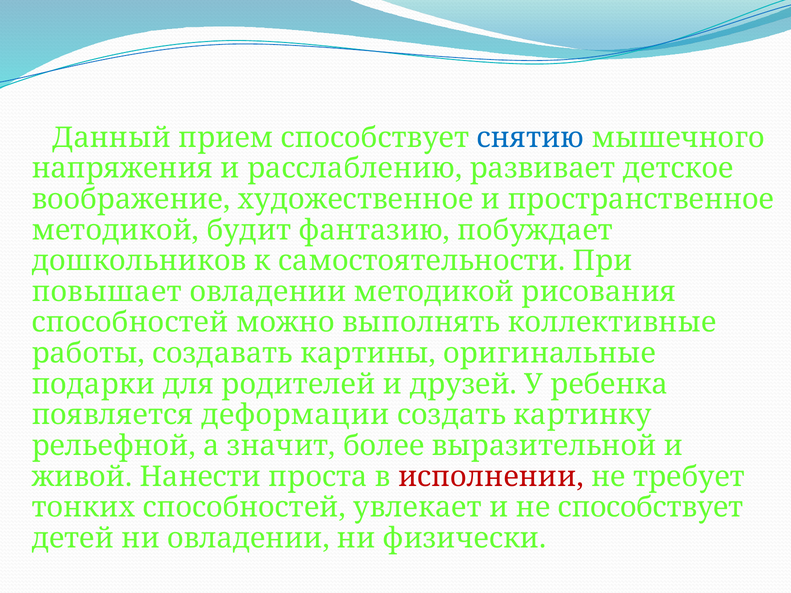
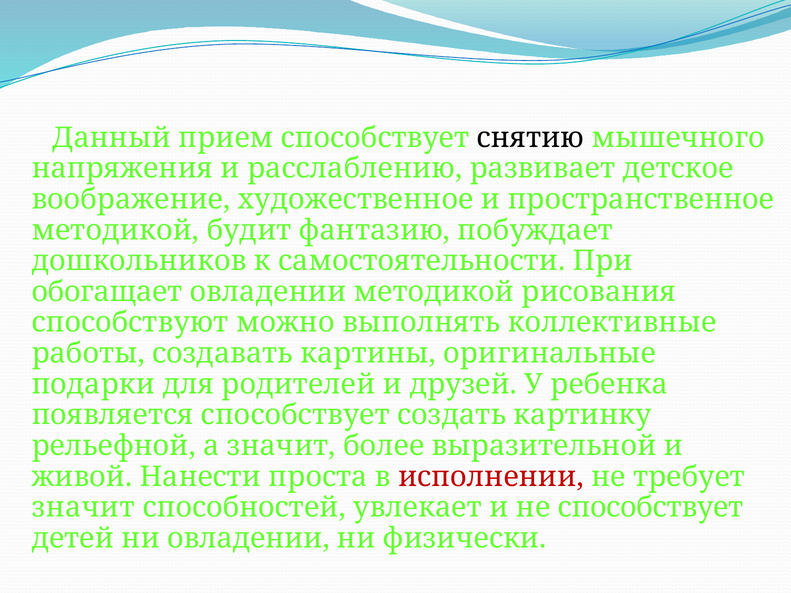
снятию colour: blue -> black
повышает: повышает -> обогащает
способностей at (130, 323): способностей -> способствуют
появляется деформации: деформации -> способствует
тонких at (83, 508): тонких -> значит
